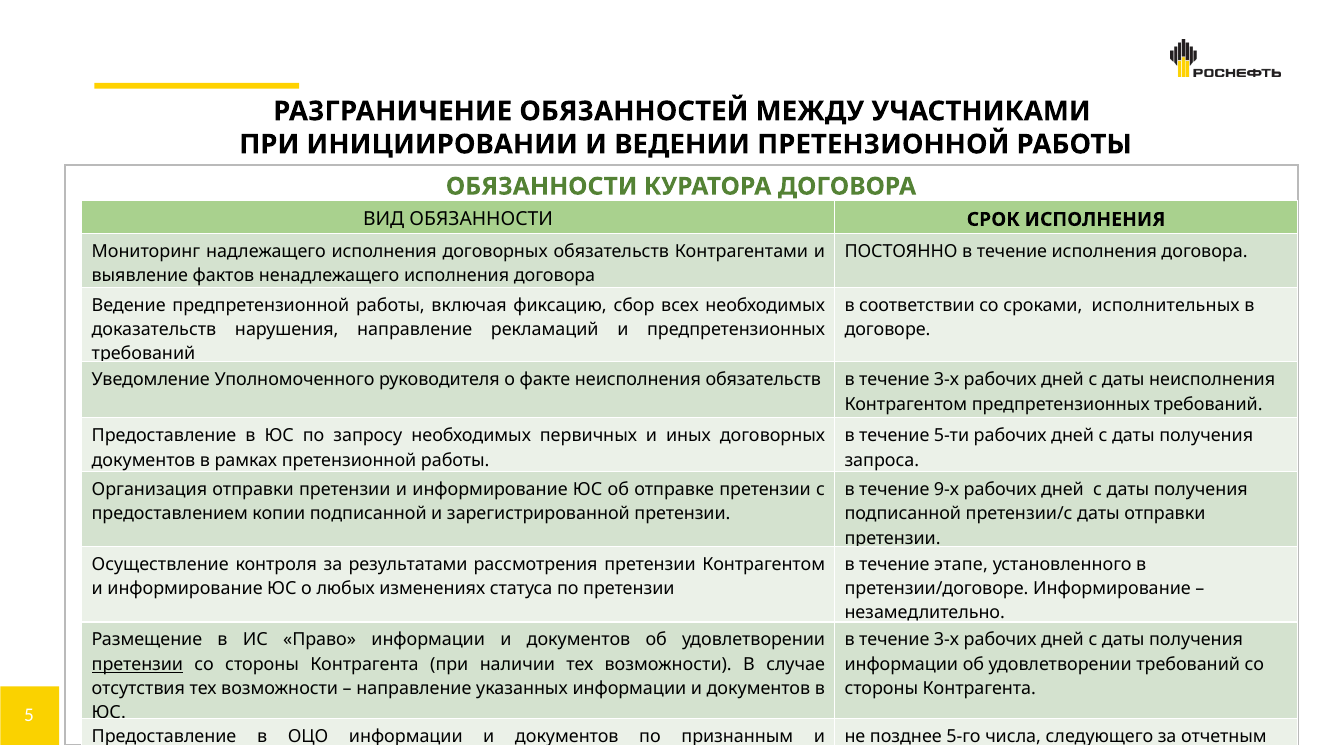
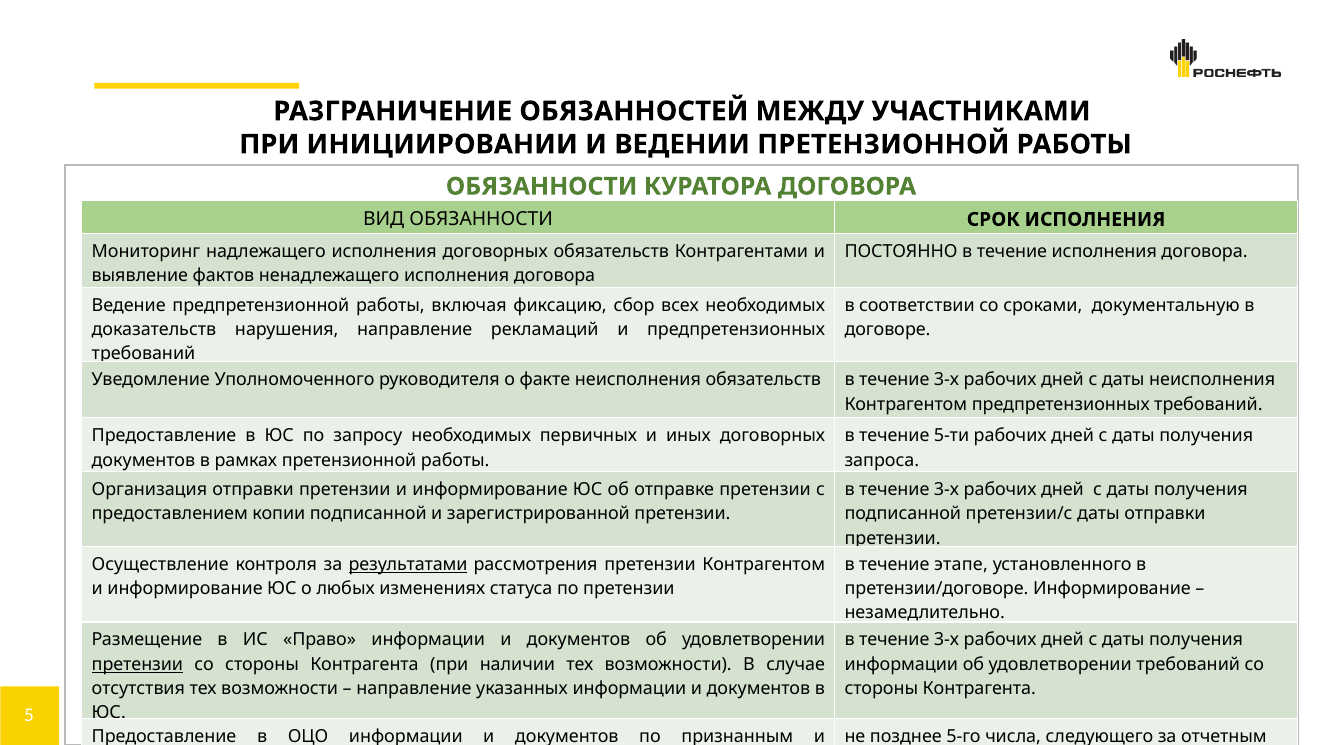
исполнительных: исполнительных -> документальную
9-х at (947, 490): 9-х -> 3-х
результатами underline: none -> present
